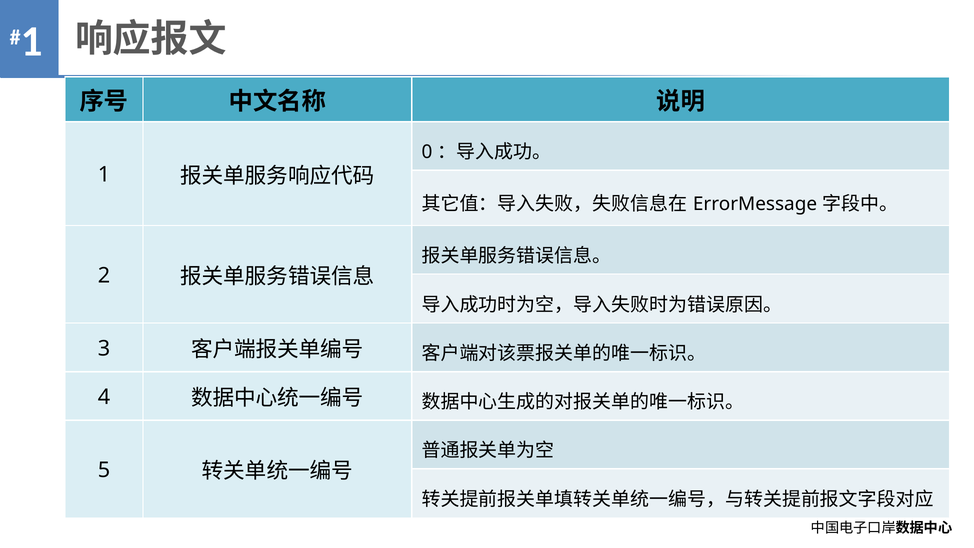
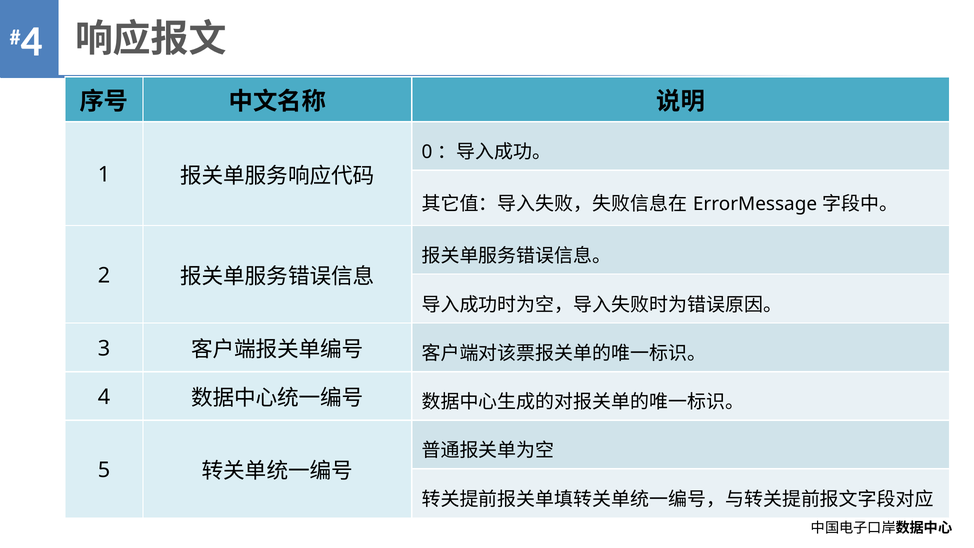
1 at (32, 42): 1 -> 4
